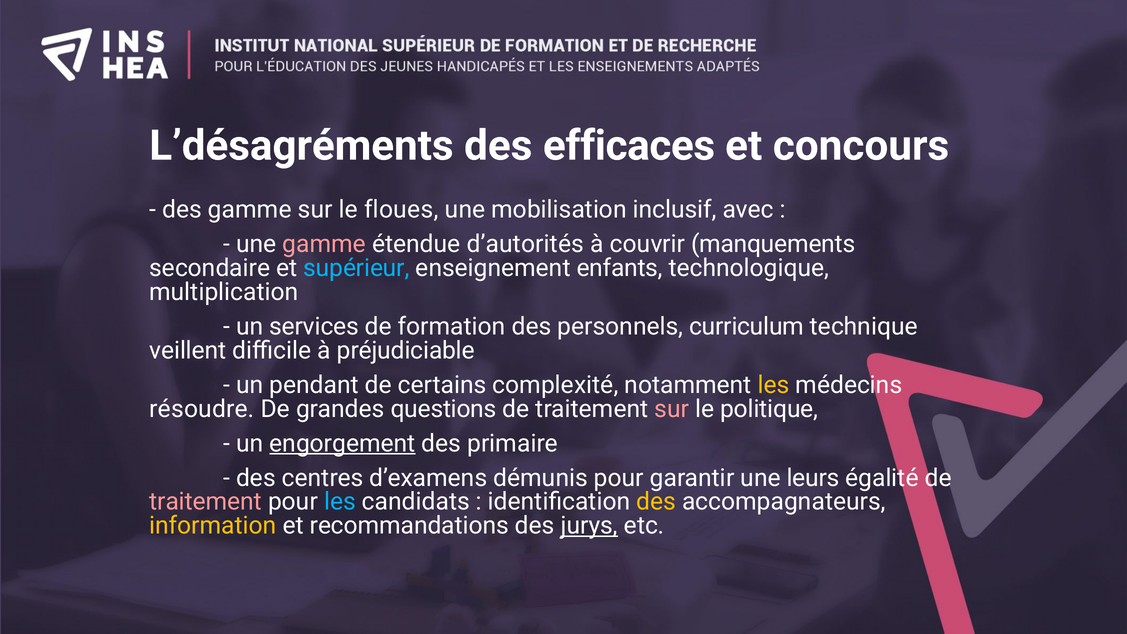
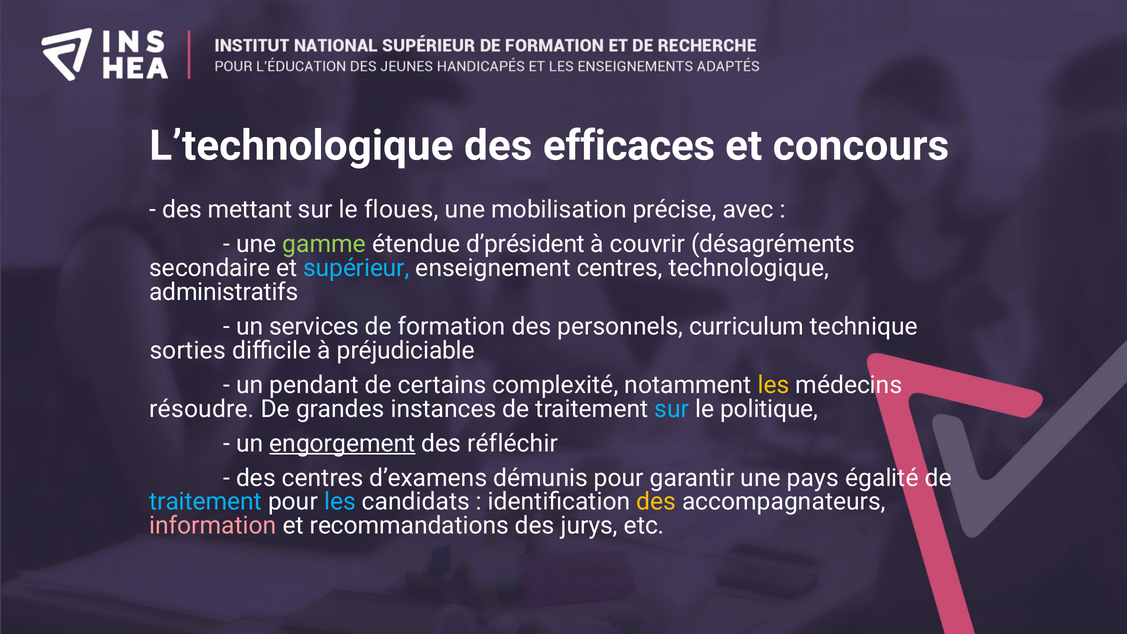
L’désagréments: L’désagréments -> L’technologique
des gamme: gamme -> mettant
inclusif: inclusif -> précise
gamme at (324, 244) colour: pink -> light green
d’autorités: d’autorités -> d’président
manquements: manquements -> désagréments
enseignement enfants: enfants -> centres
multiplication: multiplication -> administratifs
veillent: veillent -> sorties
questions: questions -> instances
sur at (672, 409) colour: pink -> light blue
primaire: primaire -> réfléchir
leurs: leurs -> pays
traitement at (206, 502) colour: pink -> light blue
information colour: yellow -> pink
jurys underline: present -> none
